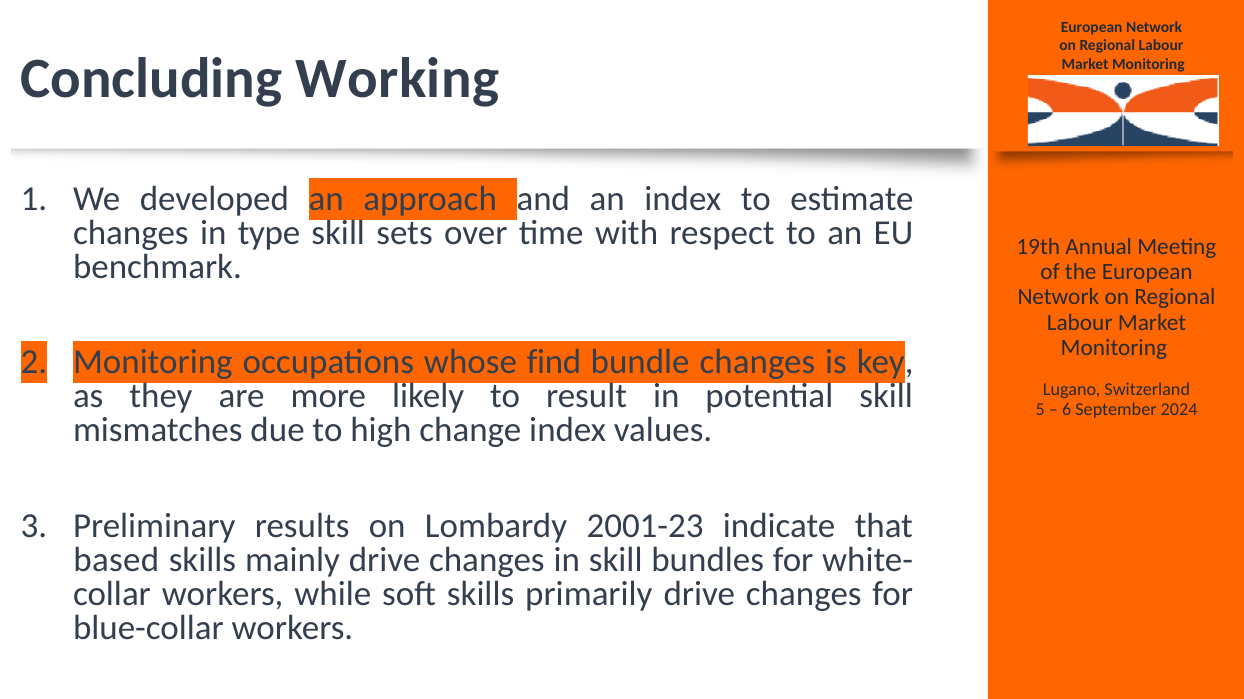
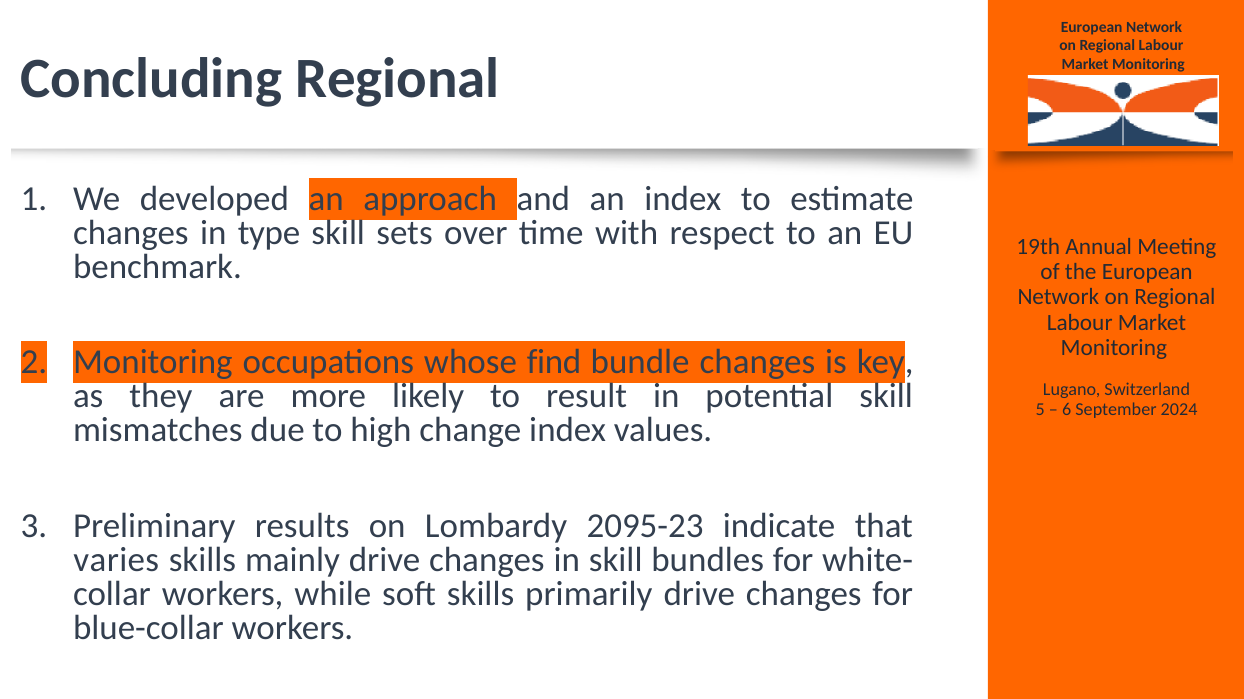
Concluding Working: Working -> Regional
2001-23: 2001-23 -> 2095-23
based: based -> varies
